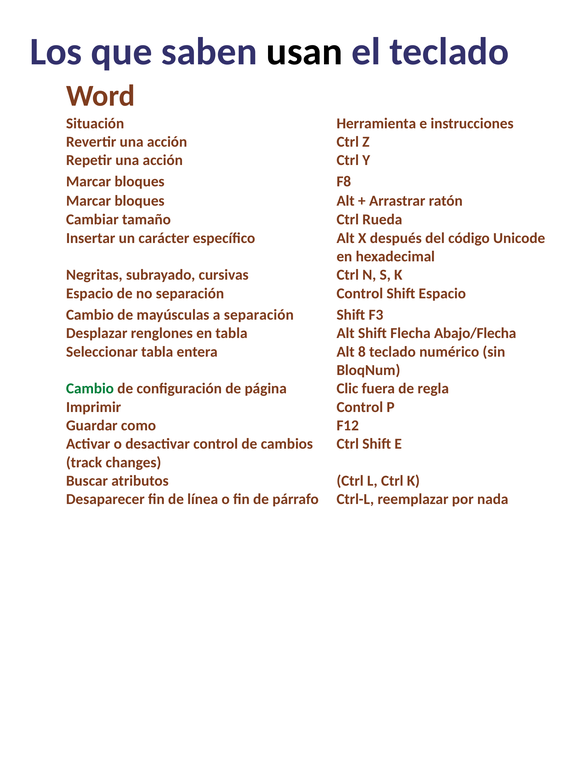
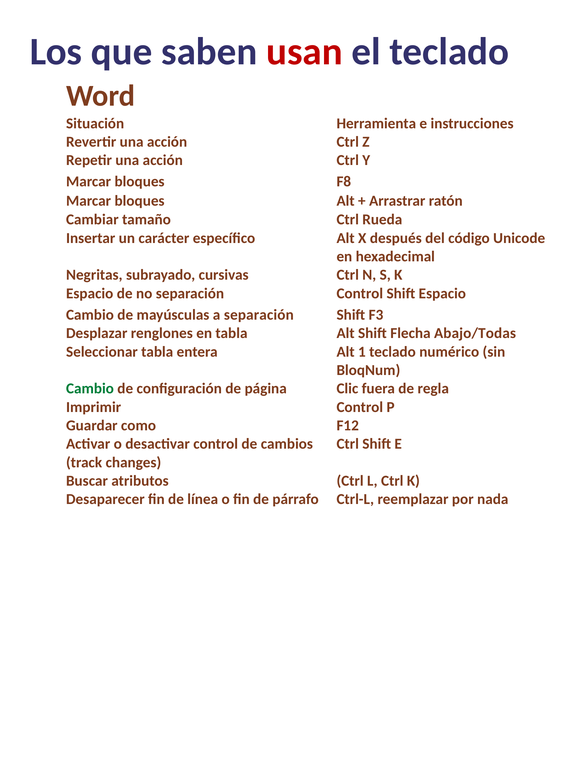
usan colour: black -> red
Abajo/Flecha: Abajo/Flecha -> Abajo/Todas
8: 8 -> 1
